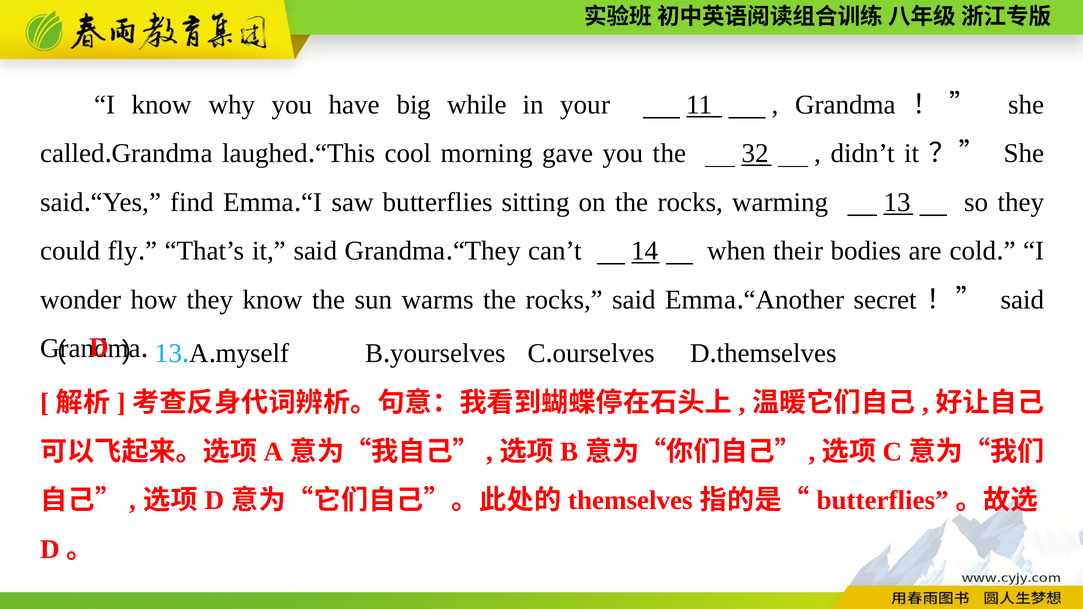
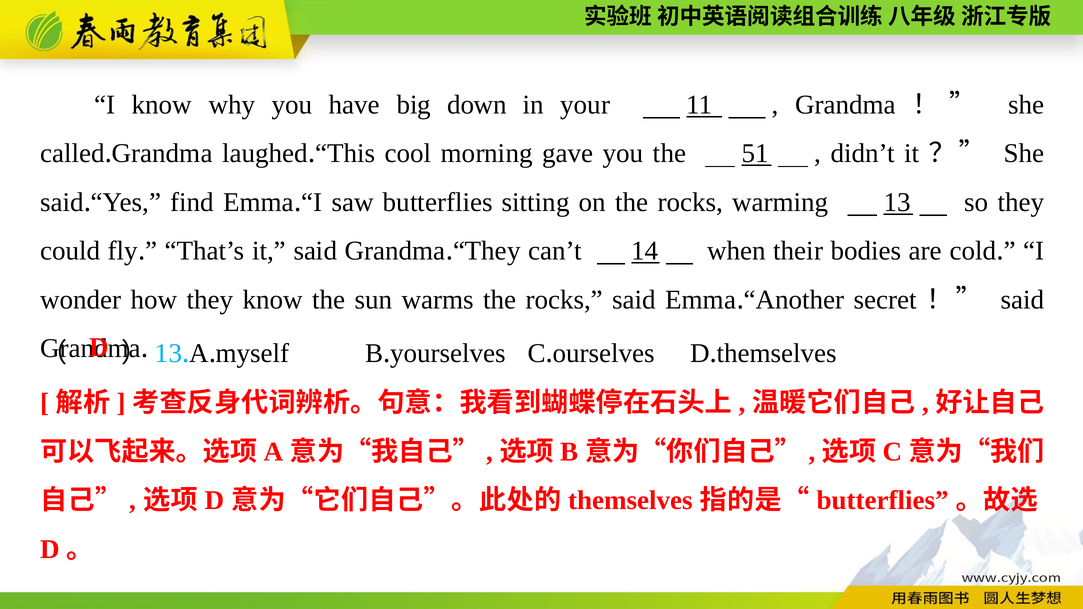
while: while -> down
32: 32 -> 51
